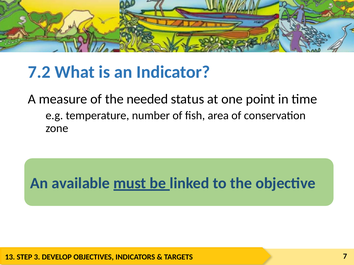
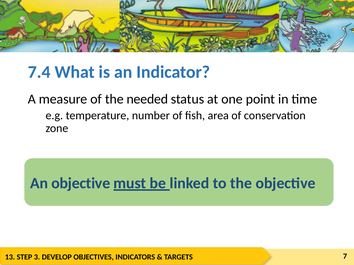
7.2: 7.2 -> 7.4
An available: available -> objective
